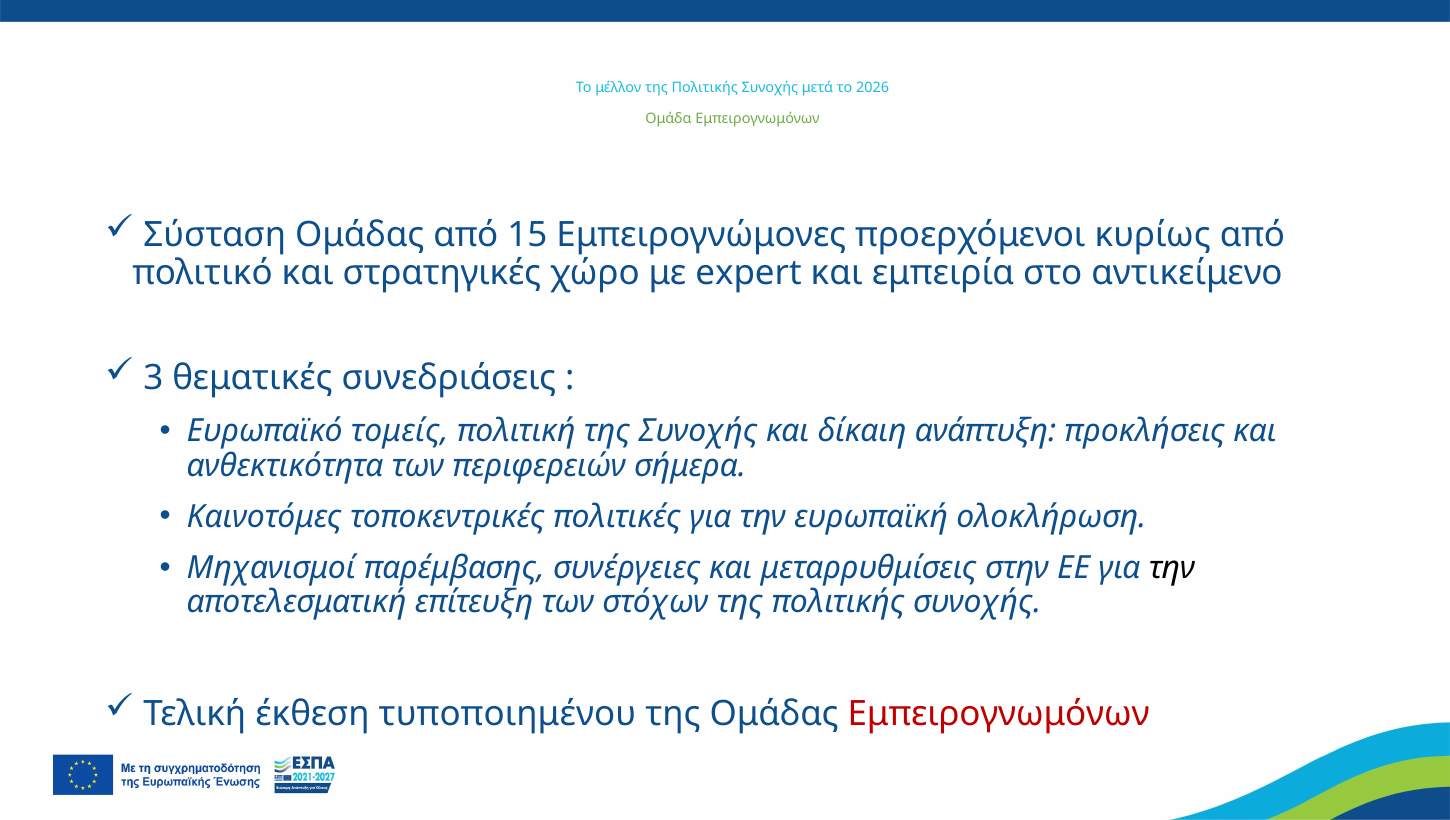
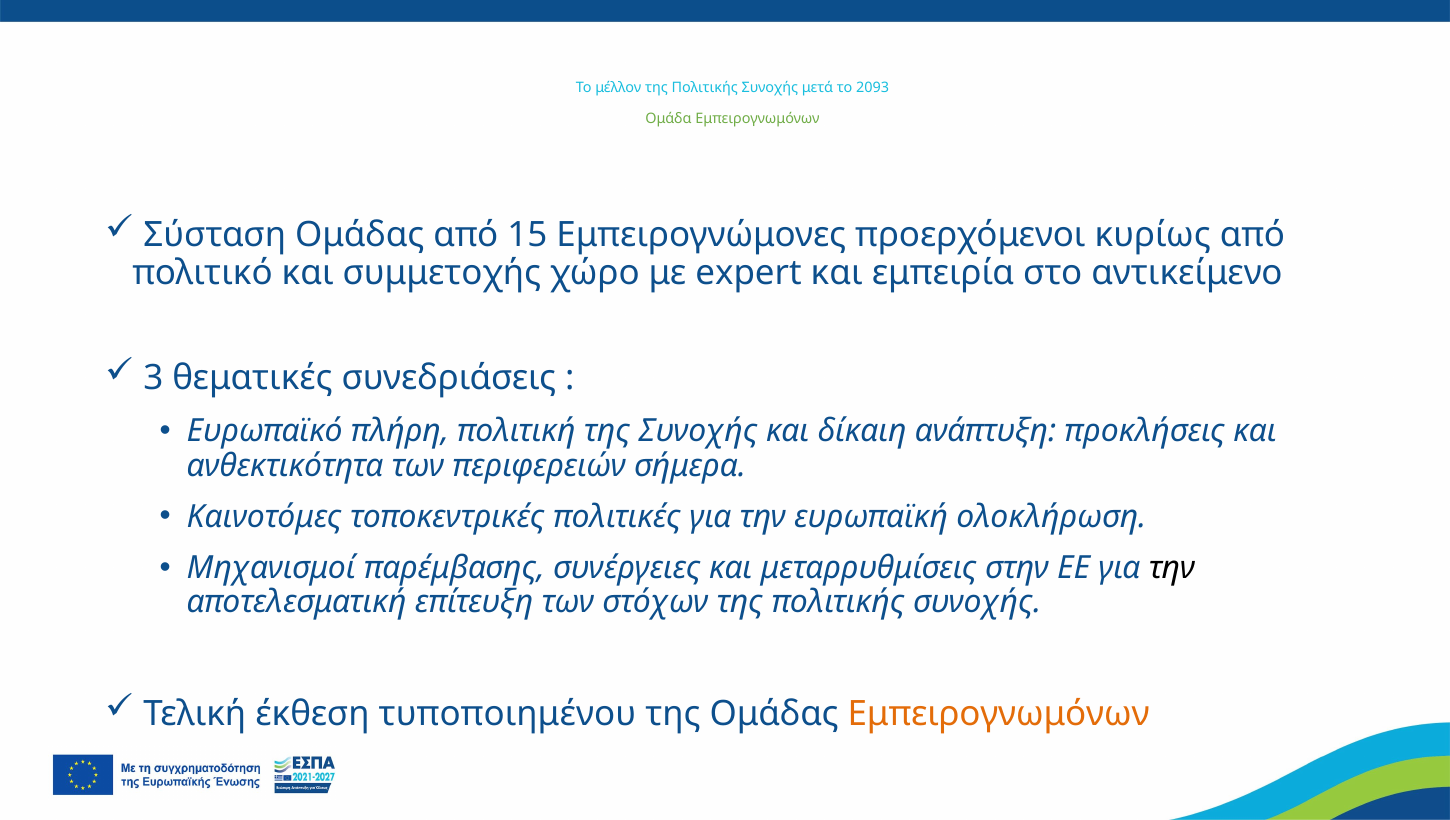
2026: 2026 -> 2093
στρατηγικές: στρατηγικές -> συμμετοχής
τομείς: τομείς -> πλήρη
Εμπειρογνωμόνων at (999, 715) colour: red -> orange
